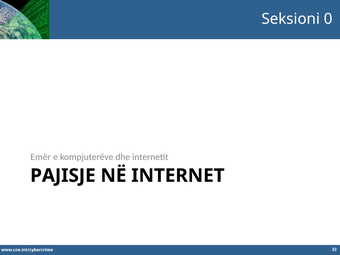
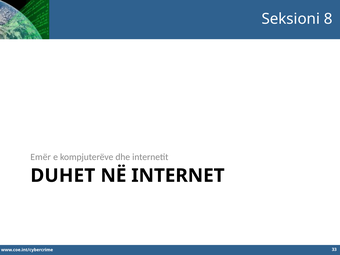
0: 0 -> 8
PAJISJE: PAJISJE -> DUHET
